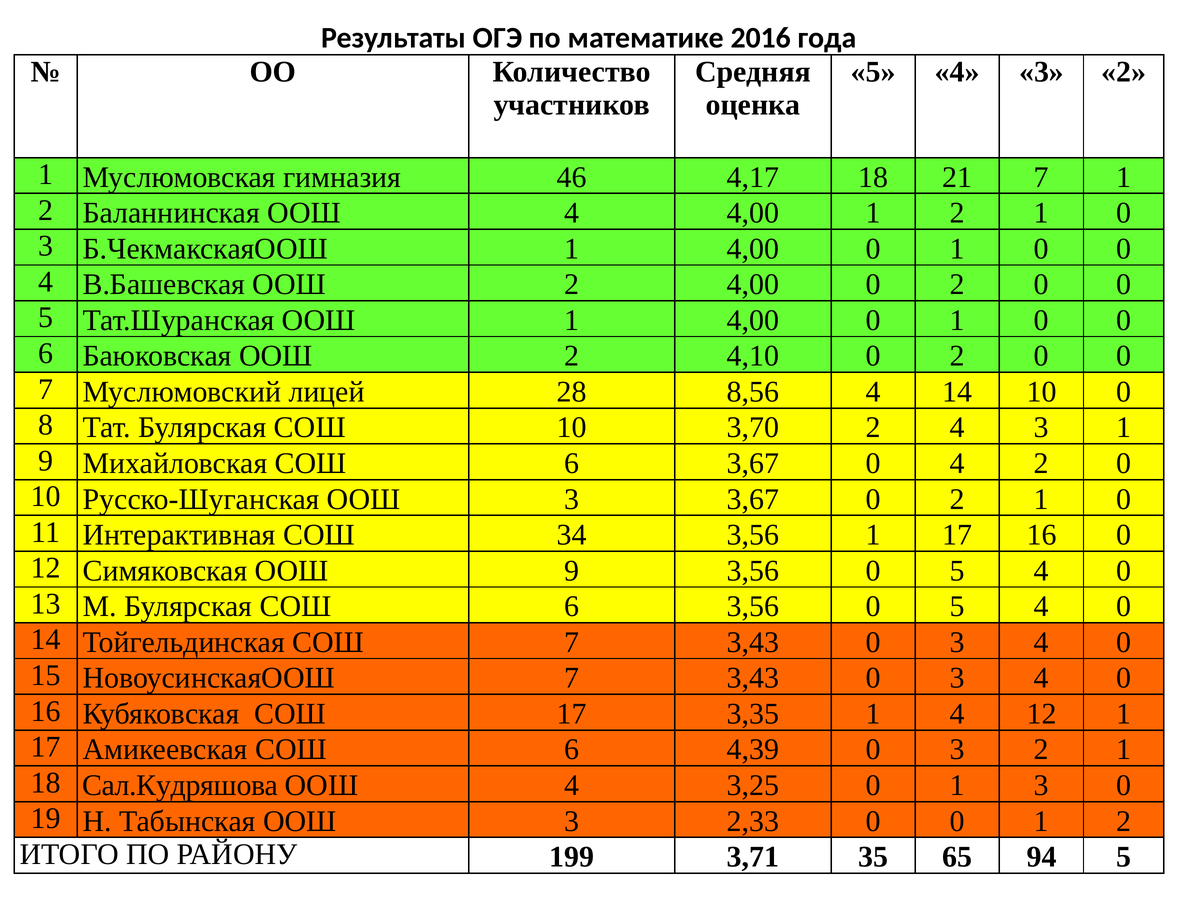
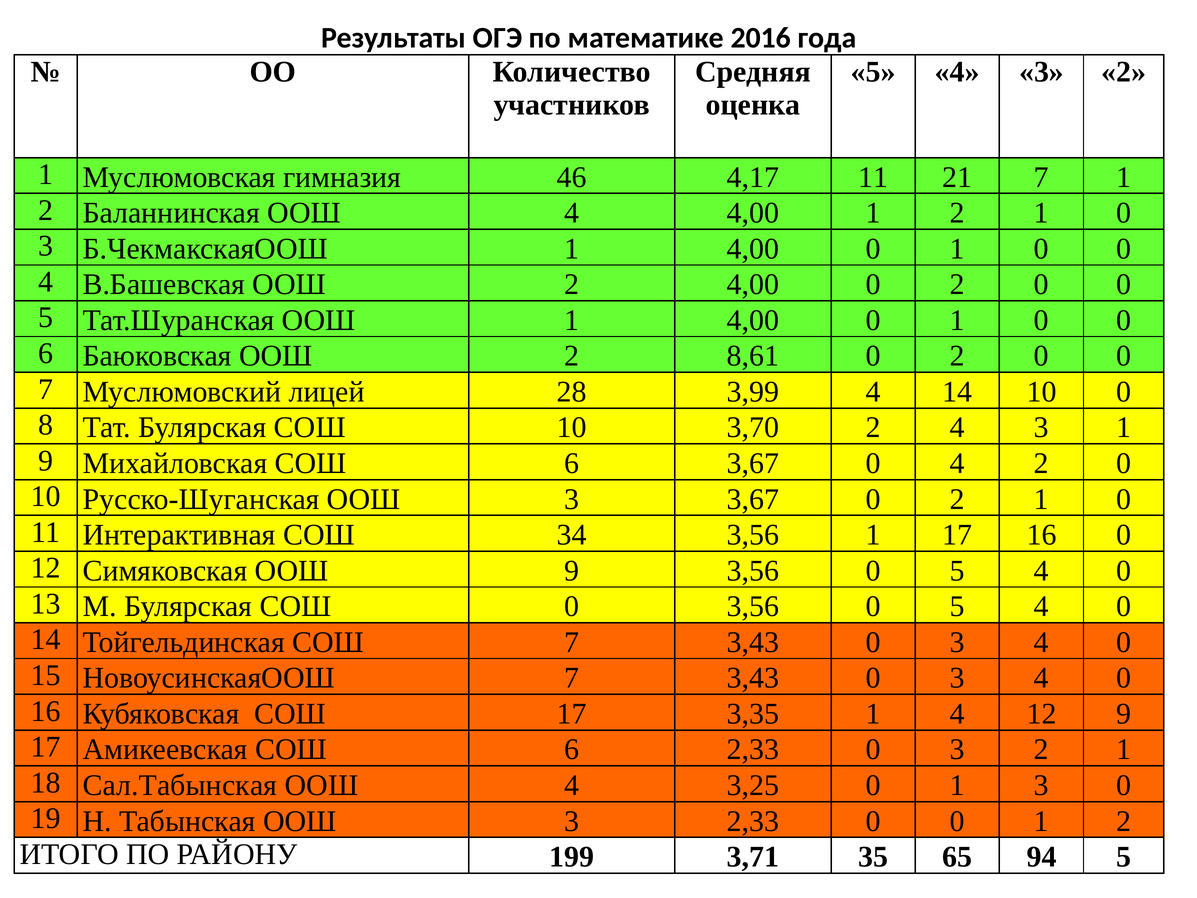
4,17 18: 18 -> 11
4,10: 4,10 -> 8,61
8,56: 8,56 -> 3,99
Булярская СОШ 6: 6 -> 0
12 1: 1 -> 9
6 4,39: 4,39 -> 2,33
Сал.Кудряшова: Сал.Кудряшова -> Сал.Табынская
